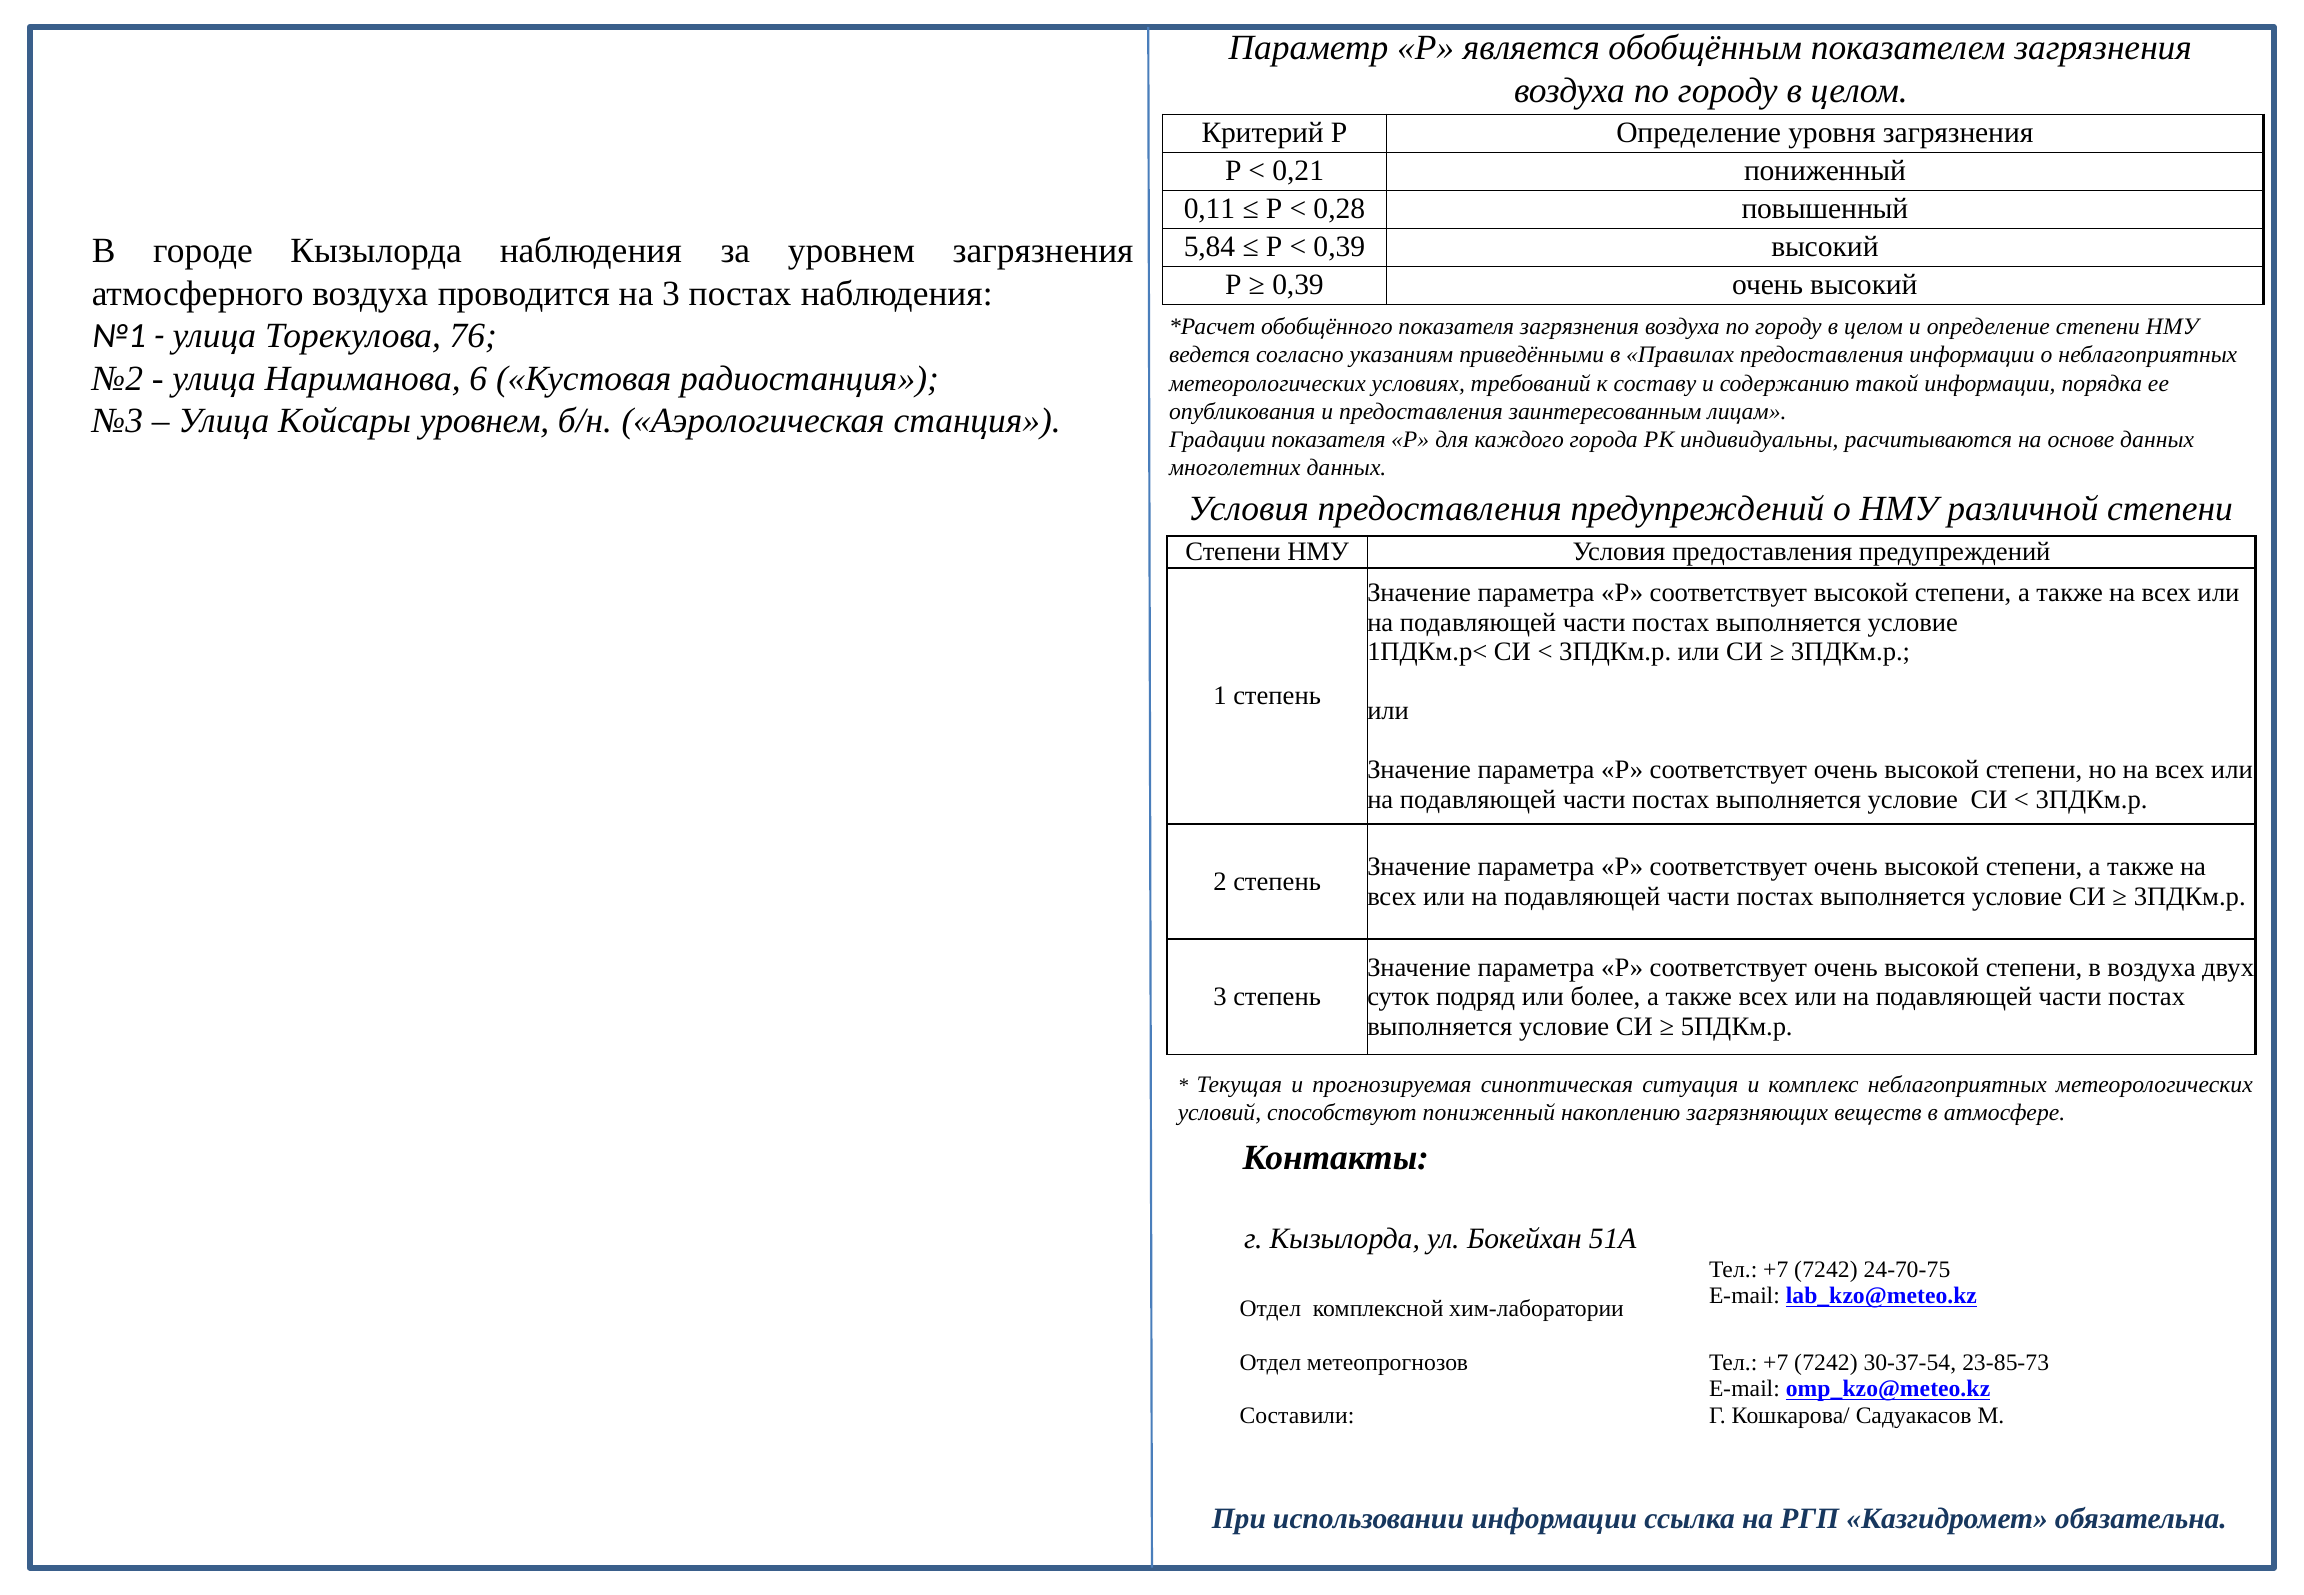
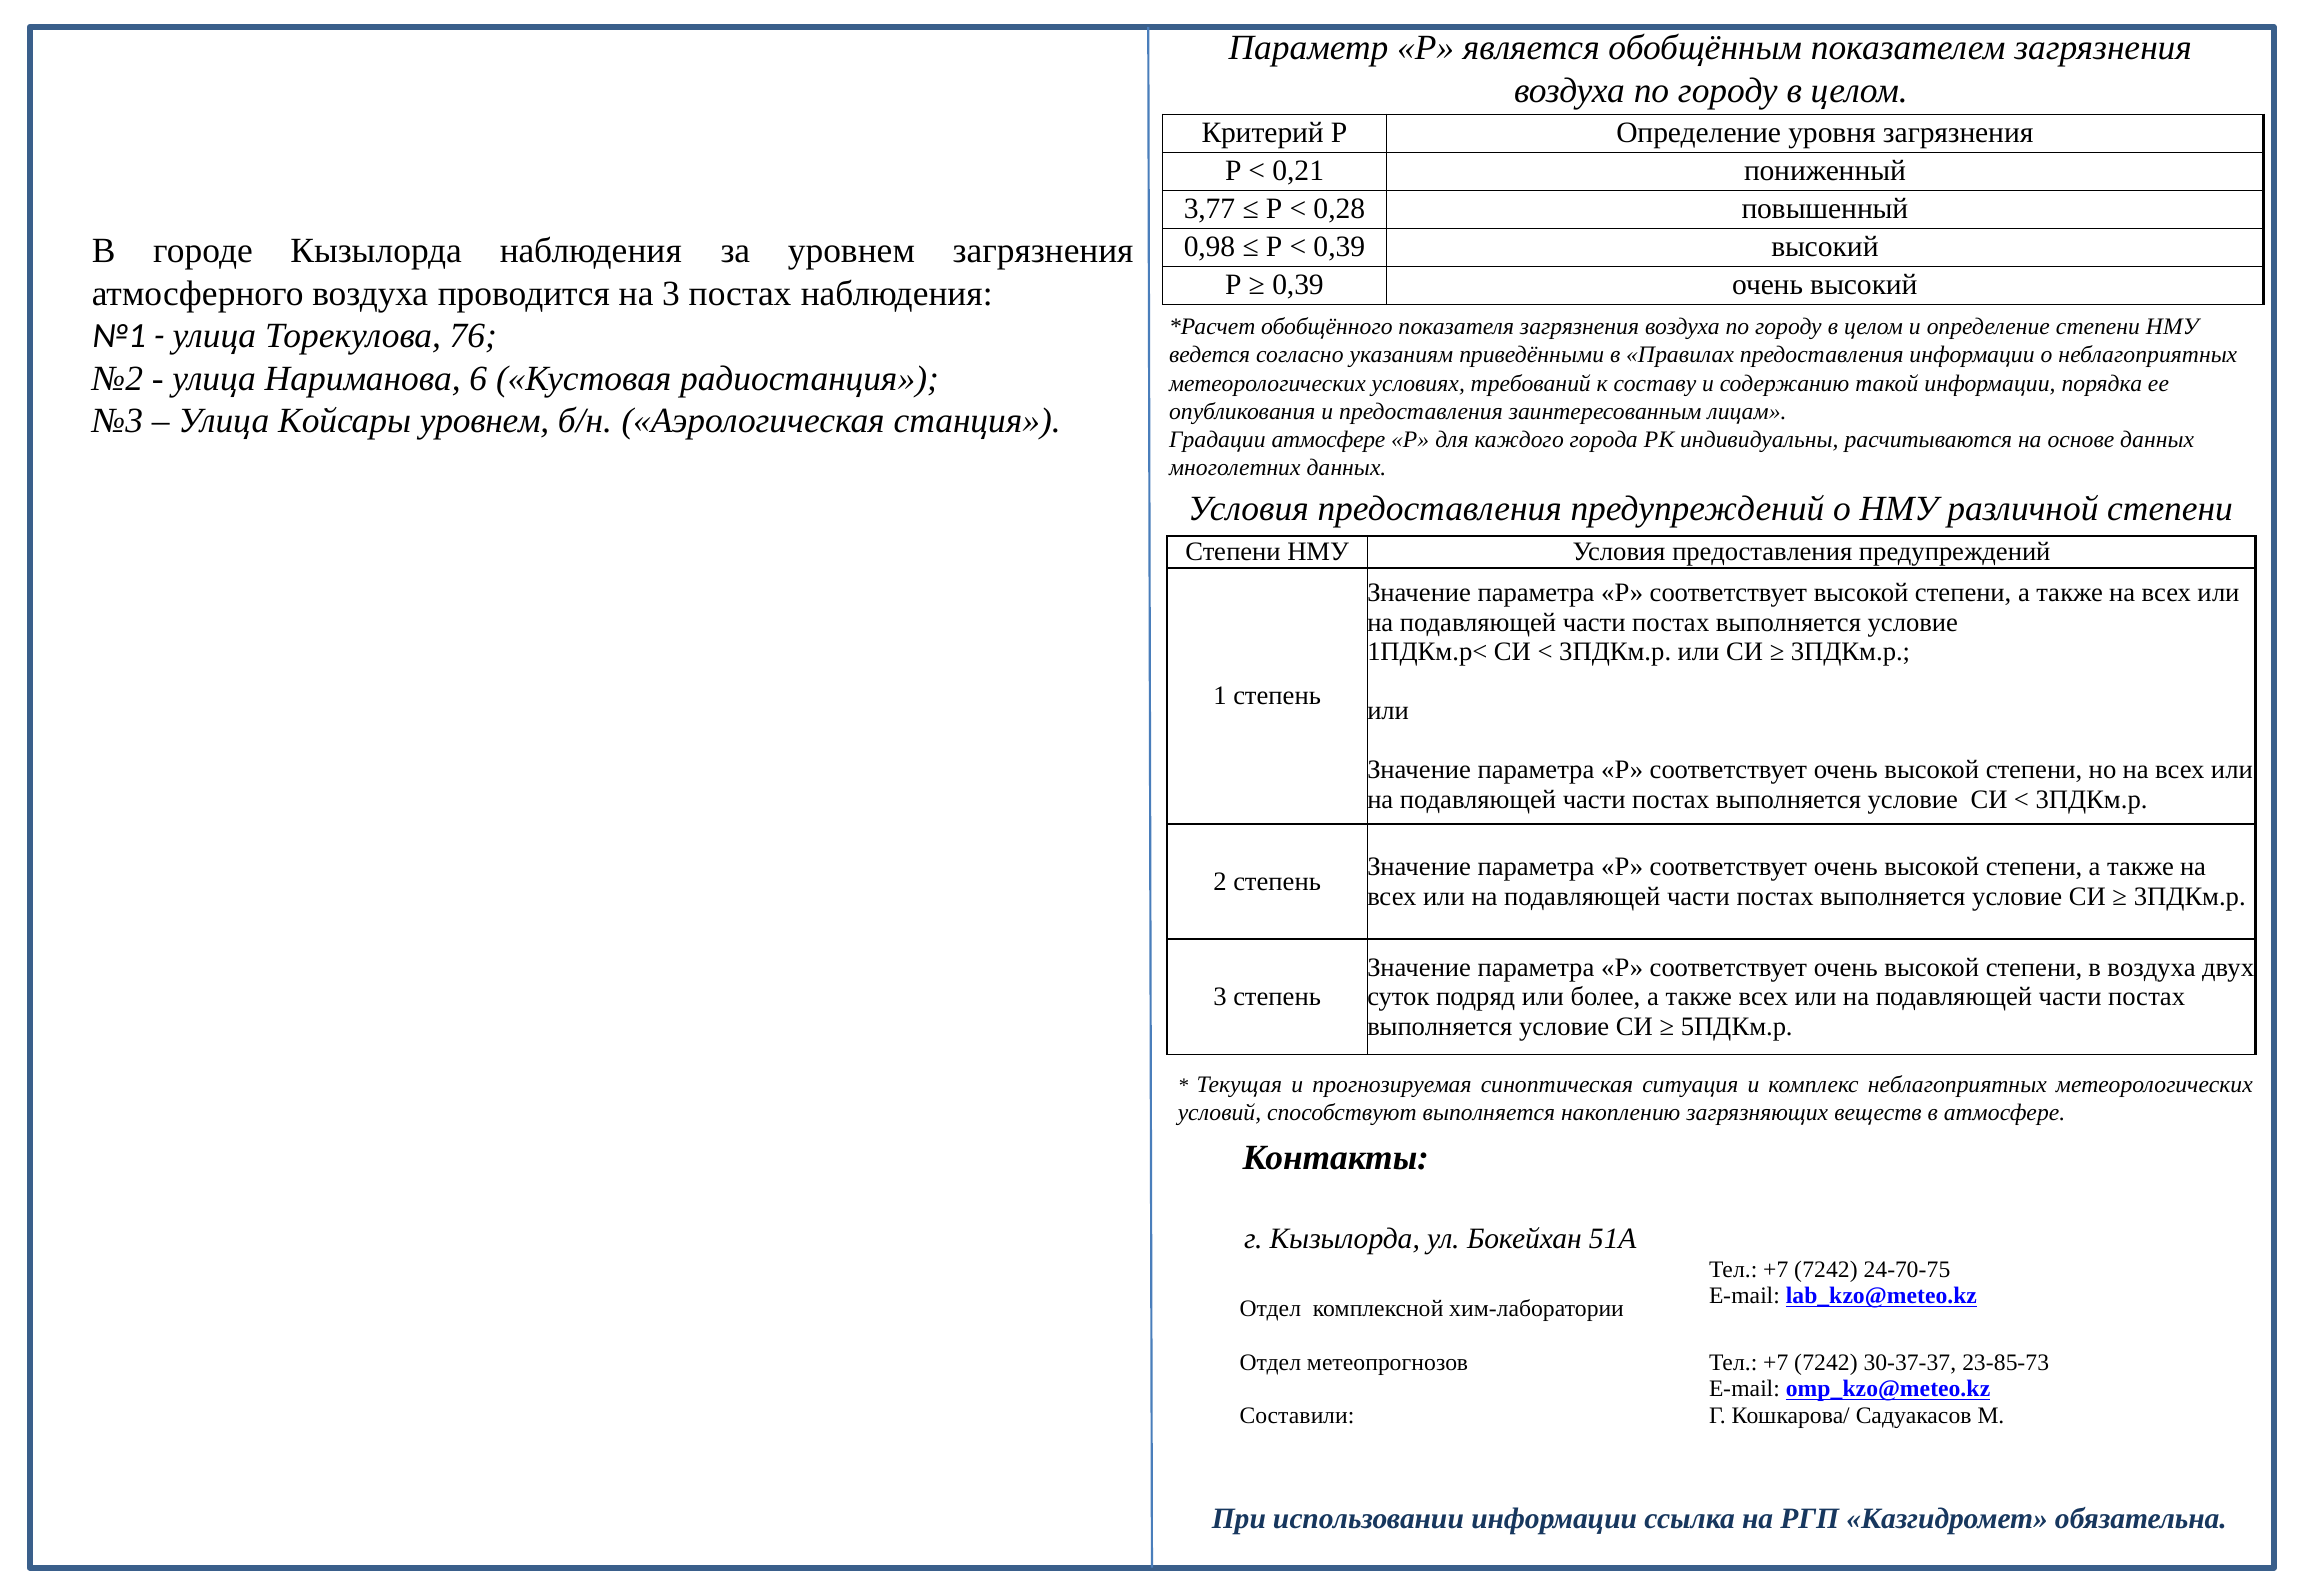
0,11: 0,11 -> 3,77
5,84: 5,84 -> 0,98
Градации показателя: показателя -> атмосфере
способствуют пониженный: пониженный -> выполняется
30-37-54: 30-37-54 -> 30-37-37
